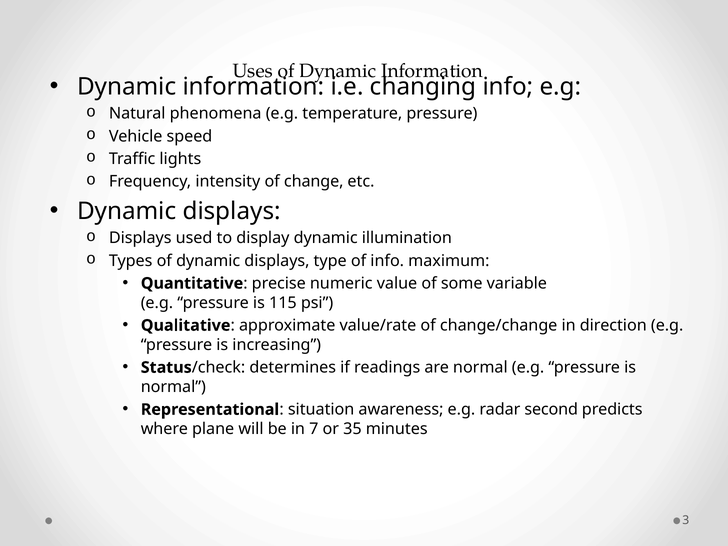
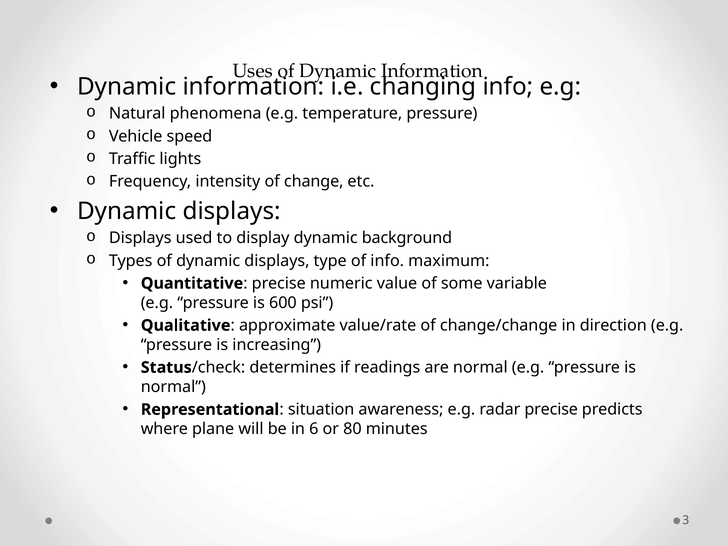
illumination: illumination -> background
115: 115 -> 600
radar second: second -> precise
7: 7 -> 6
35: 35 -> 80
